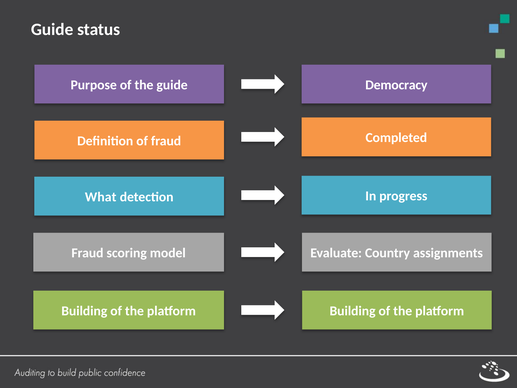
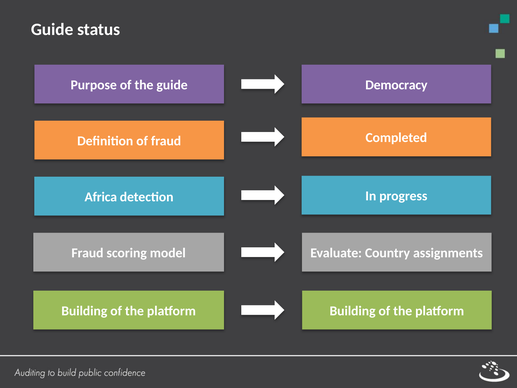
What: What -> Africa
